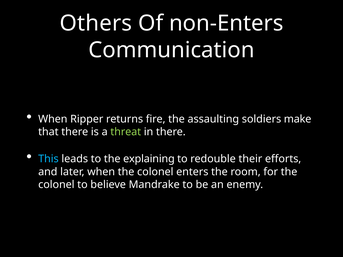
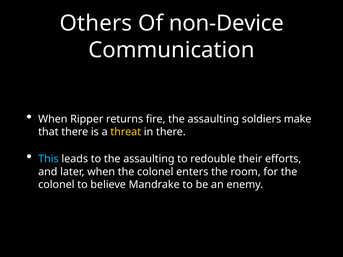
non-Enters: non-Enters -> non-Device
threat colour: light green -> yellow
to the explaining: explaining -> assaulting
